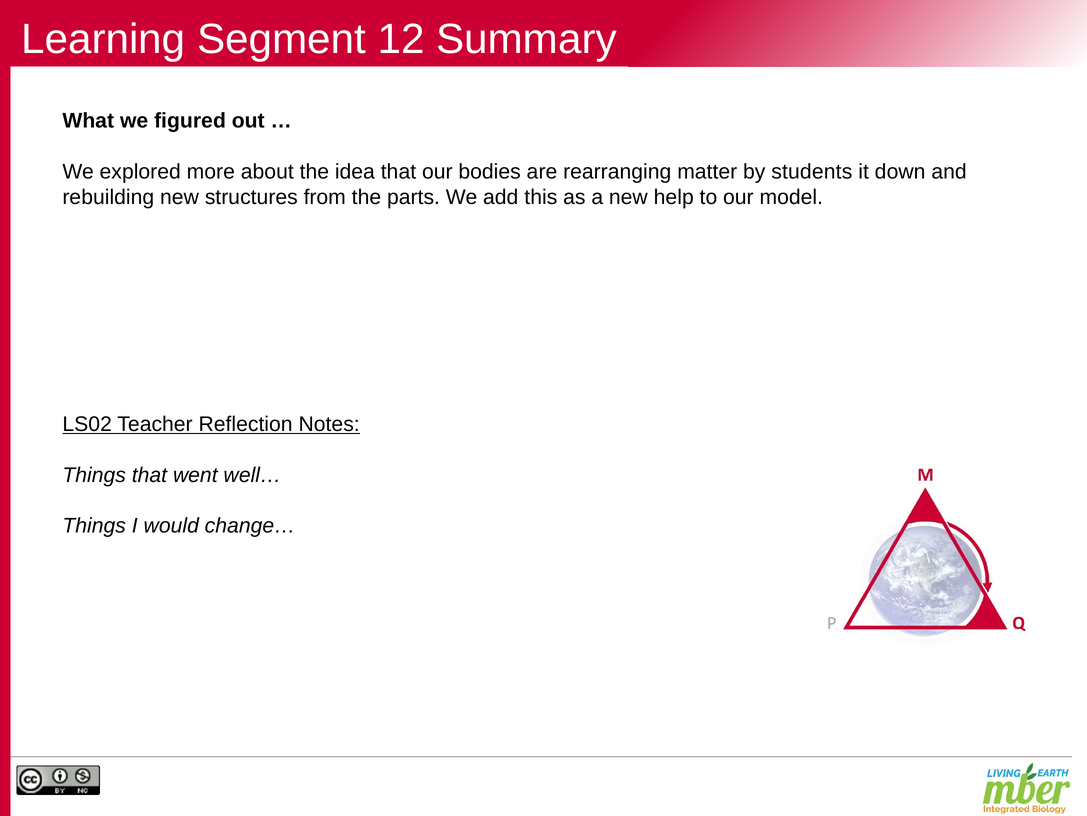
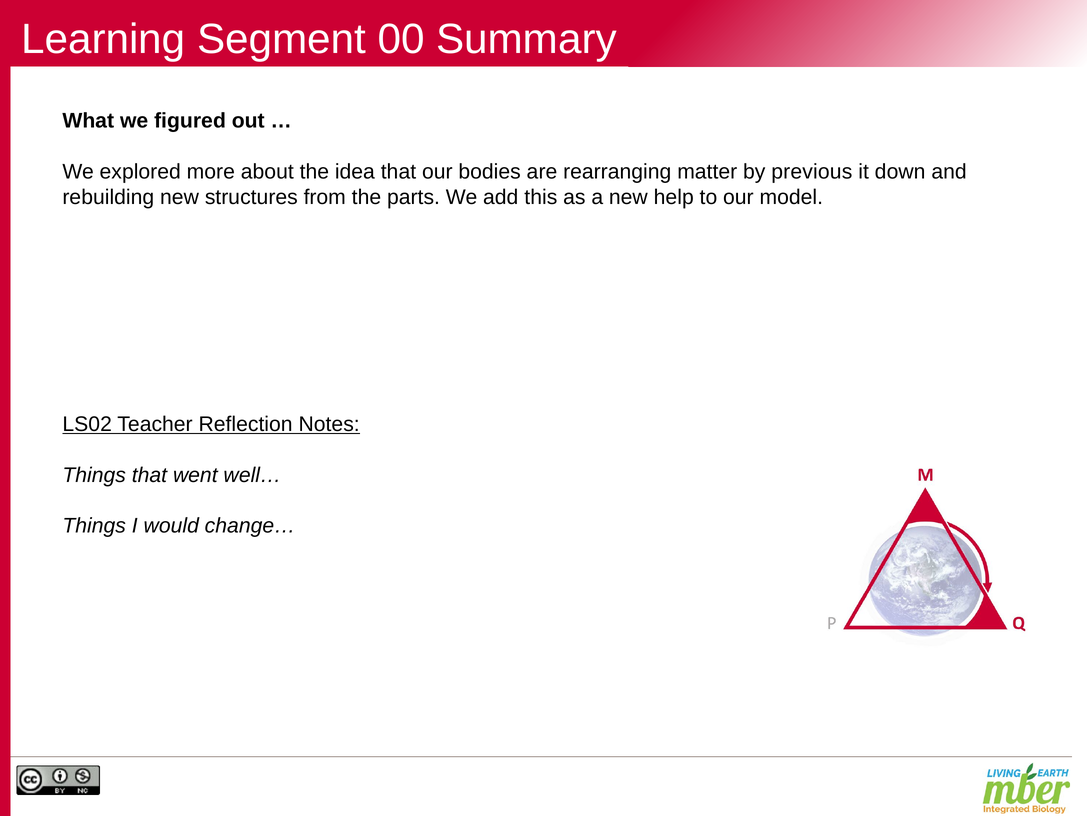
12: 12 -> 00
students: students -> previous
